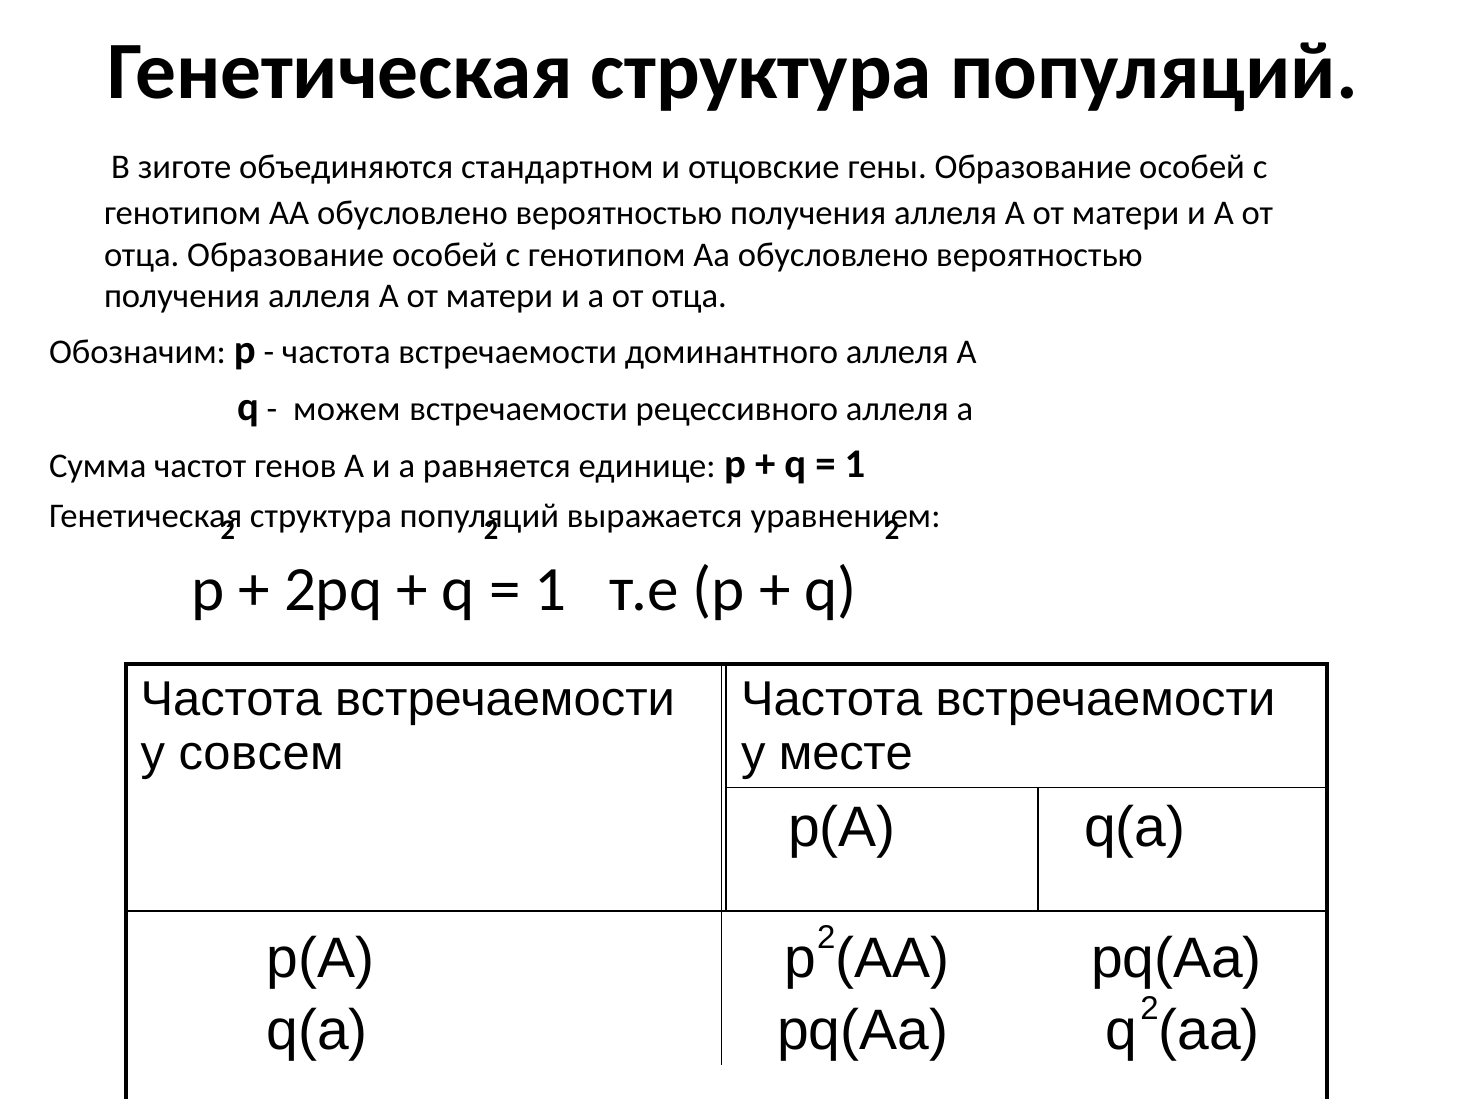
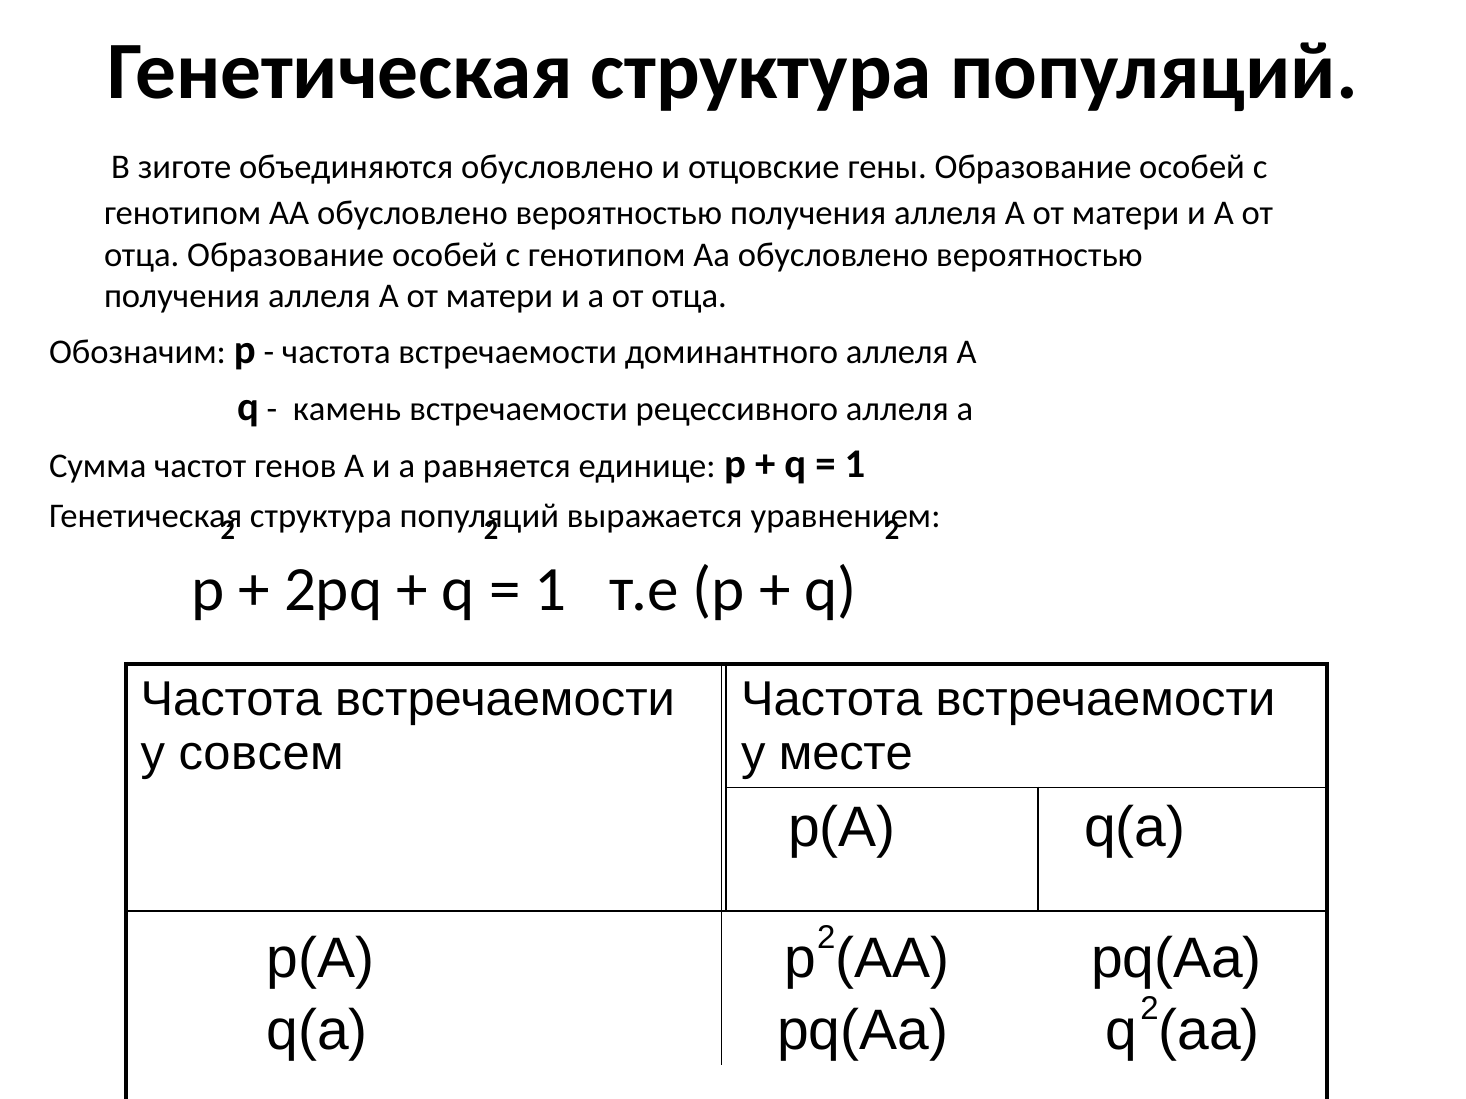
объединяются стандартном: стандартном -> обусловлено
можем: можем -> камень
